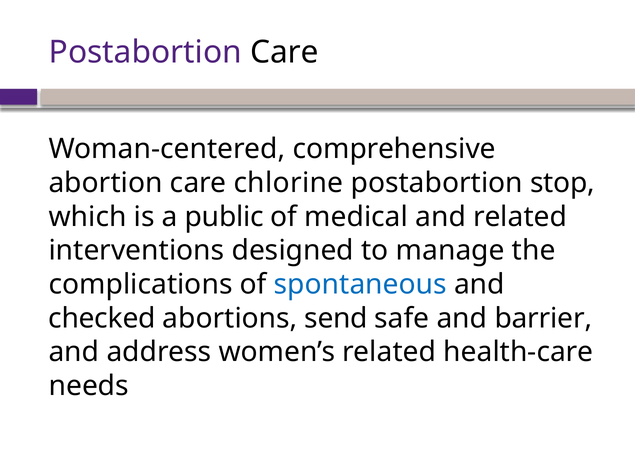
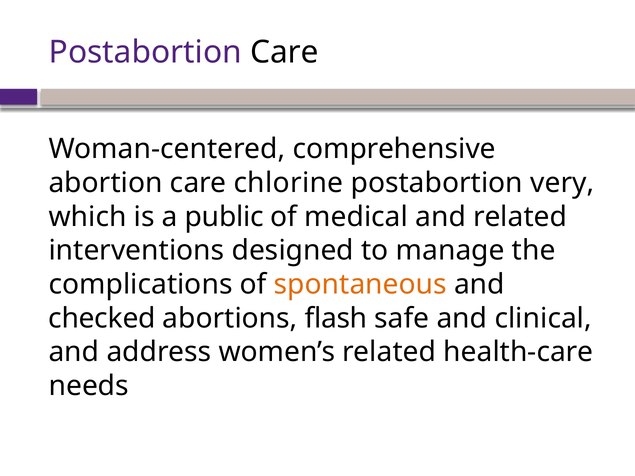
stop: stop -> very
spontaneous colour: blue -> orange
send: send -> flash
barrier: barrier -> clinical
